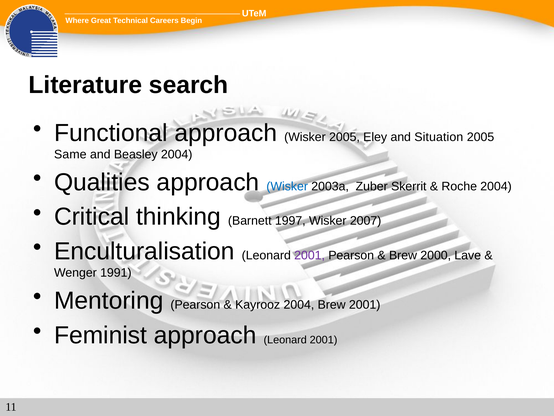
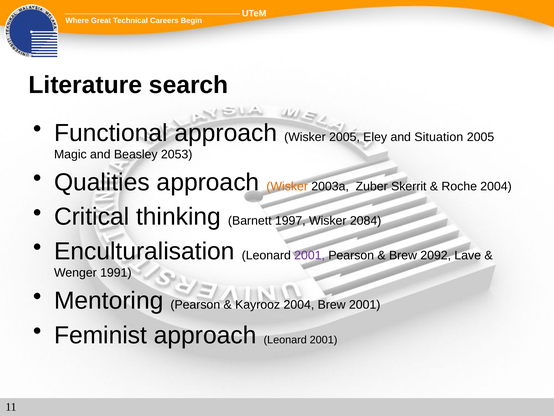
Same: Same -> Magic
Beasley 2004: 2004 -> 2053
Wisker at (287, 186) colour: blue -> orange
2007: 2007 -> 2084
2000: 2000 -> 2092
